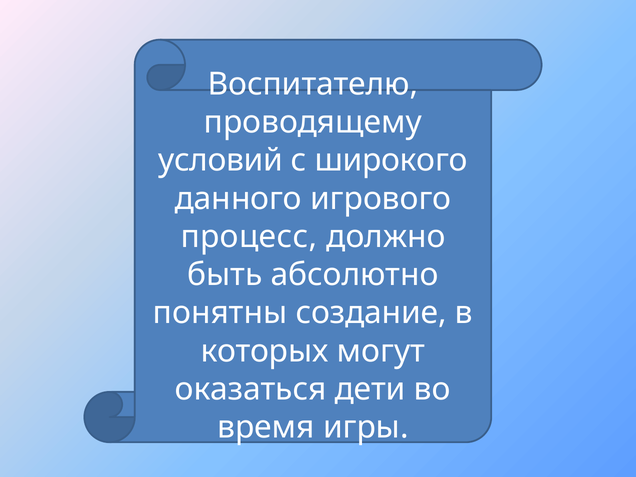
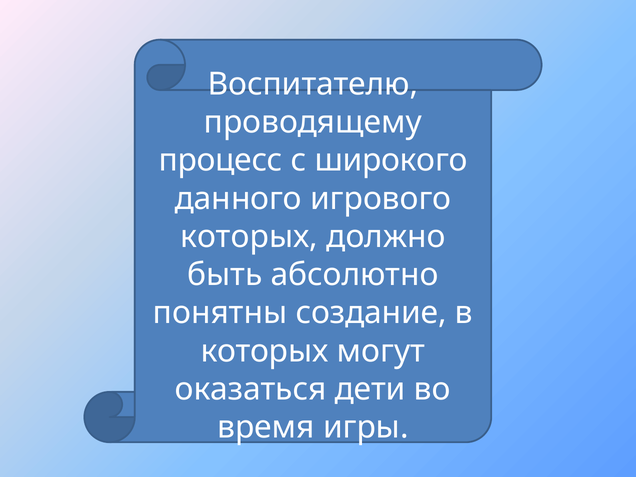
условий: условий -> процесс
процесс at (249, 237): процесс -> которых
